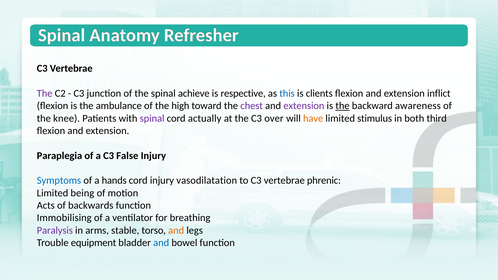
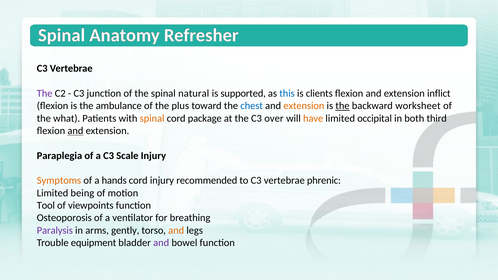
achieve: achieve -> natural
respective: respective -> supported
high: high -> plus
chest colour: purple -> blue
extension at (304, 106) colour: purple -> orange
awareness: awareness -> worksheet
knee: knee -> what
spinal at (152, 118) colour: purple -> orange
actually: actually -> package
stimulus: stimulus -> occipital
and at (75, 131) underline: none -> present
False: False -> Scale
Symptoms colour: blue -> orange
vasodilatation: vasodilatation -> recommended
Acts: Acts -> Tool
backwards: backwards -> viewpoints
Immobilising: Immobilising -> Osteoporosis
stable: stable -> gently
and at (161, 243) colour: blue -> purple
